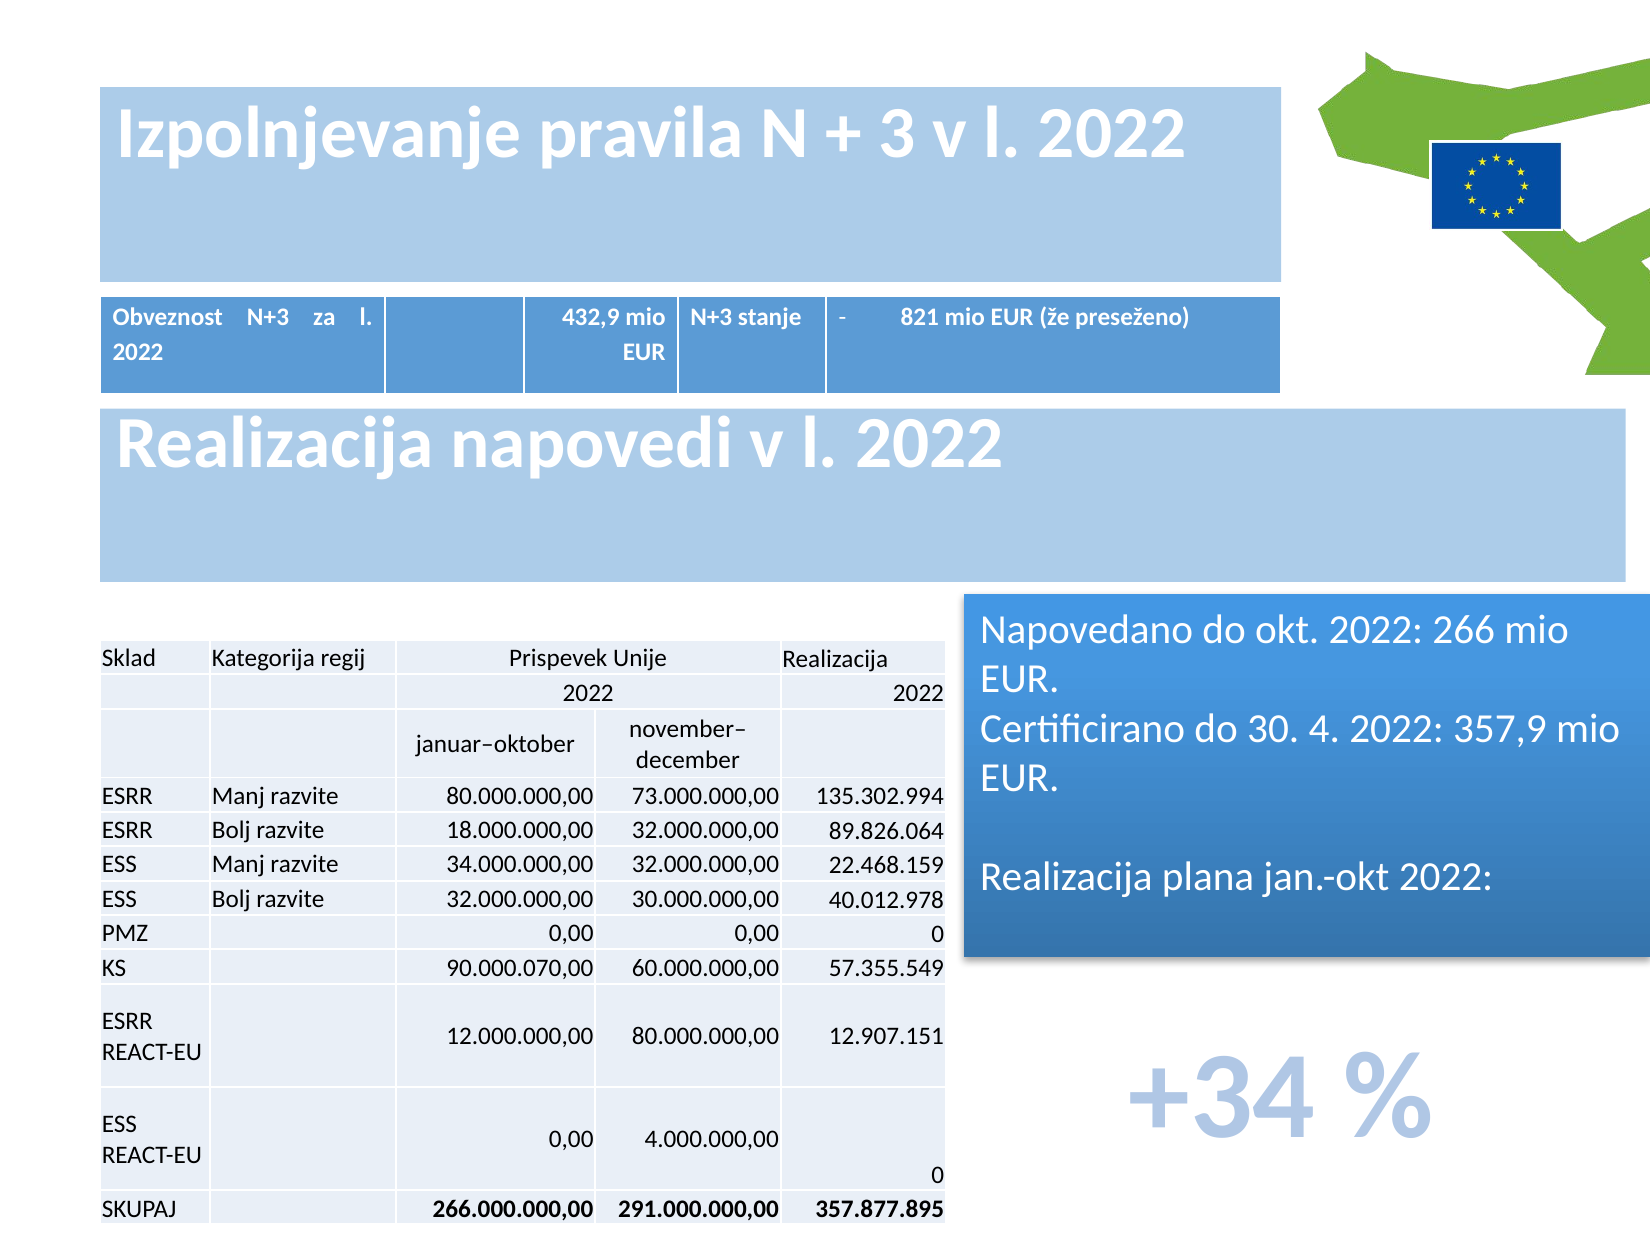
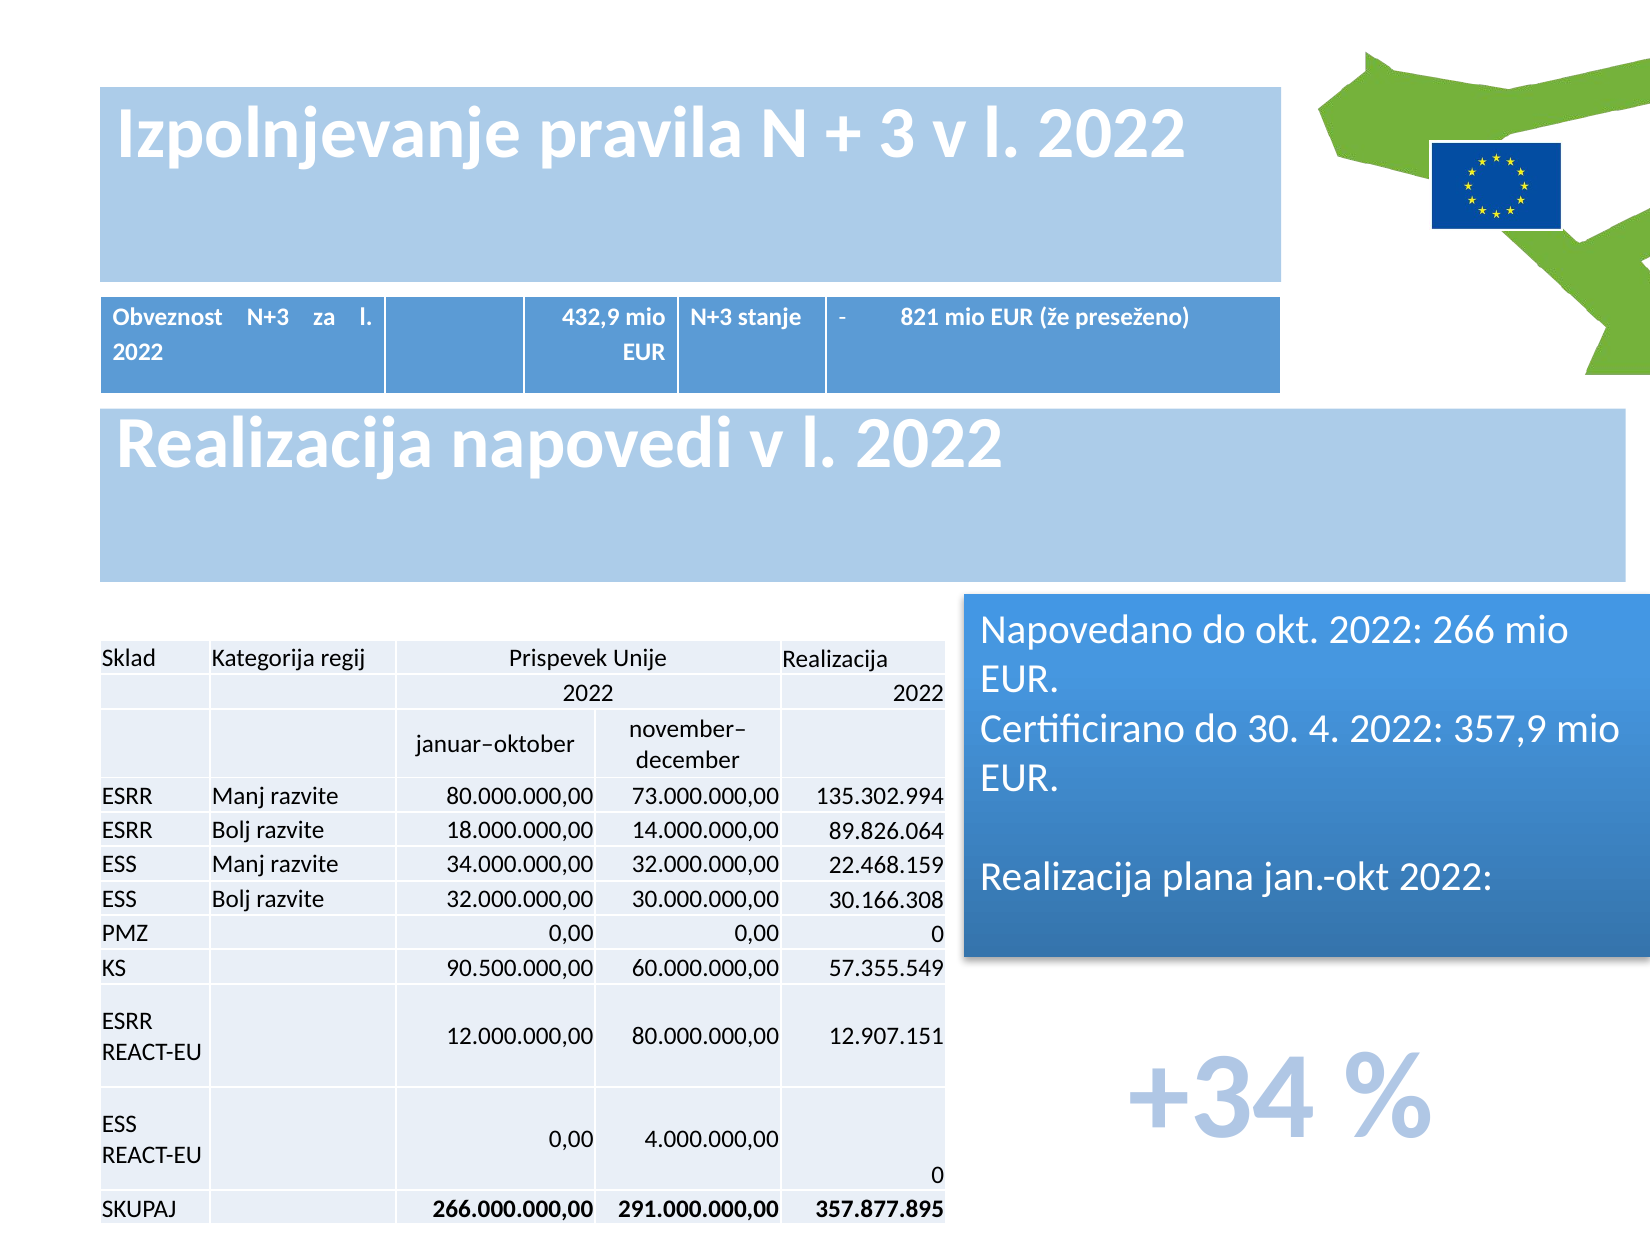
18.000.000,00 32.000.000,00: 32.000.000,00 -> 14.000.000,00
40.012.978: 40.012.978 -> 30.166.308
90.000.070,00: 90.000.070,00 -> 90.500.000,00
